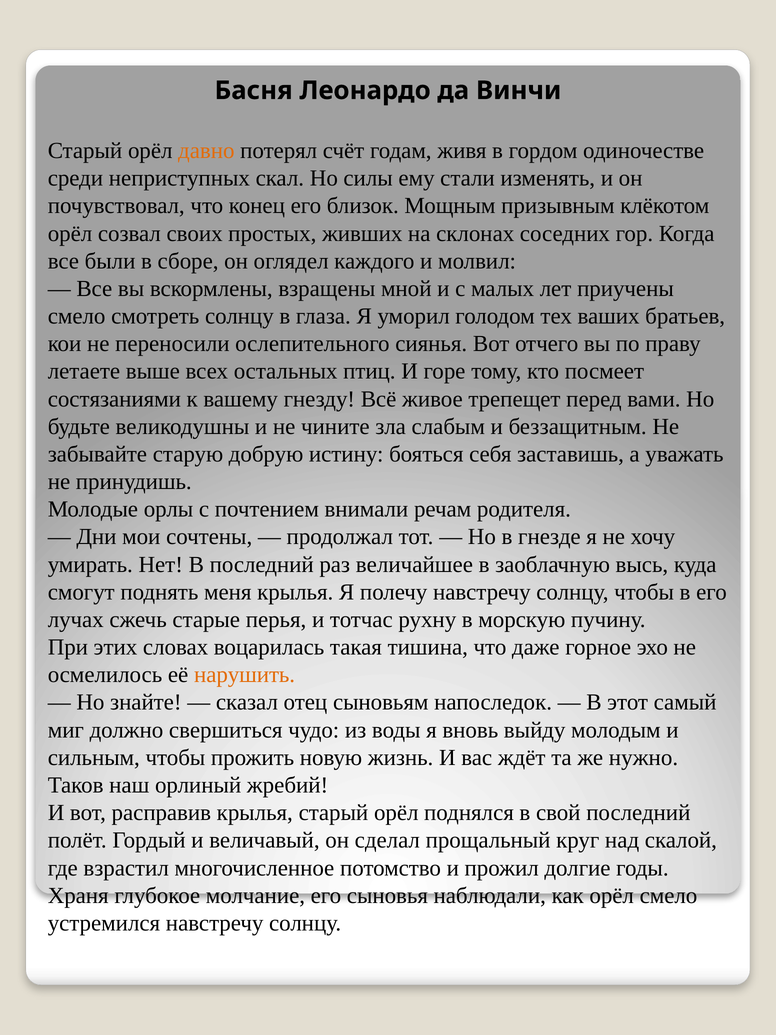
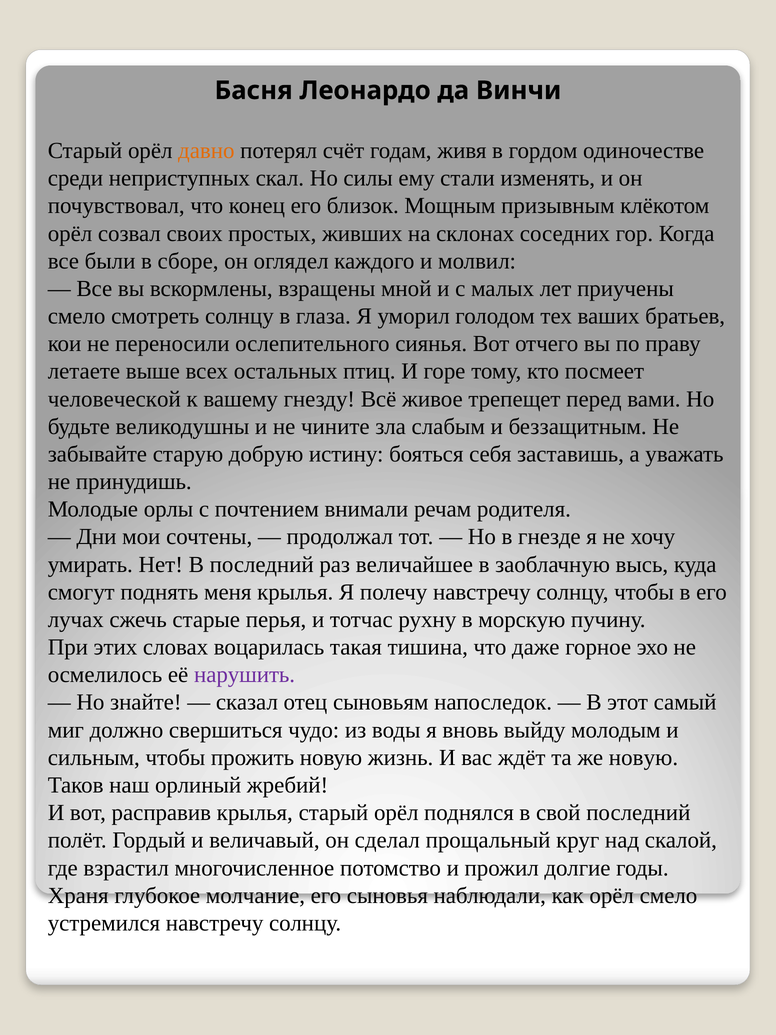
состязаниями: состязаниями -> человеческой
нарушить colour: orange -> purple
же нужно: нужно -> новую
